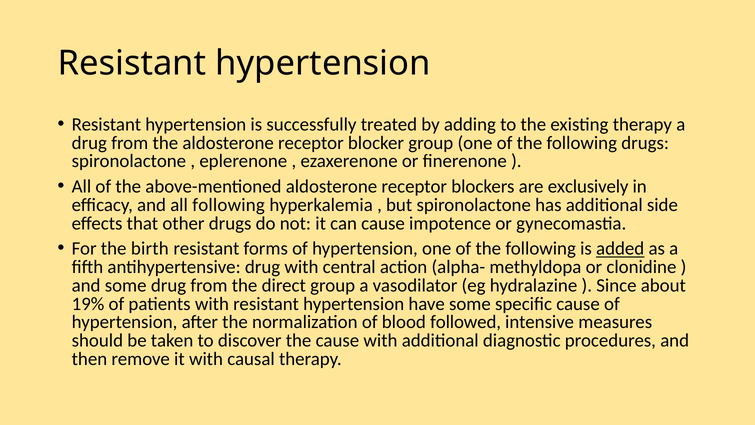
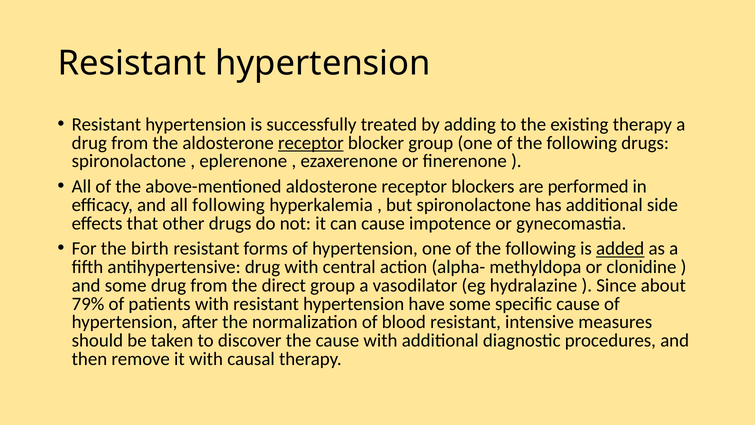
receptor at (311, 143) underline: none -> present
exclusively: exclusively -> performed
19%: 19% -> 79%
blood followed: followed -> resistant
